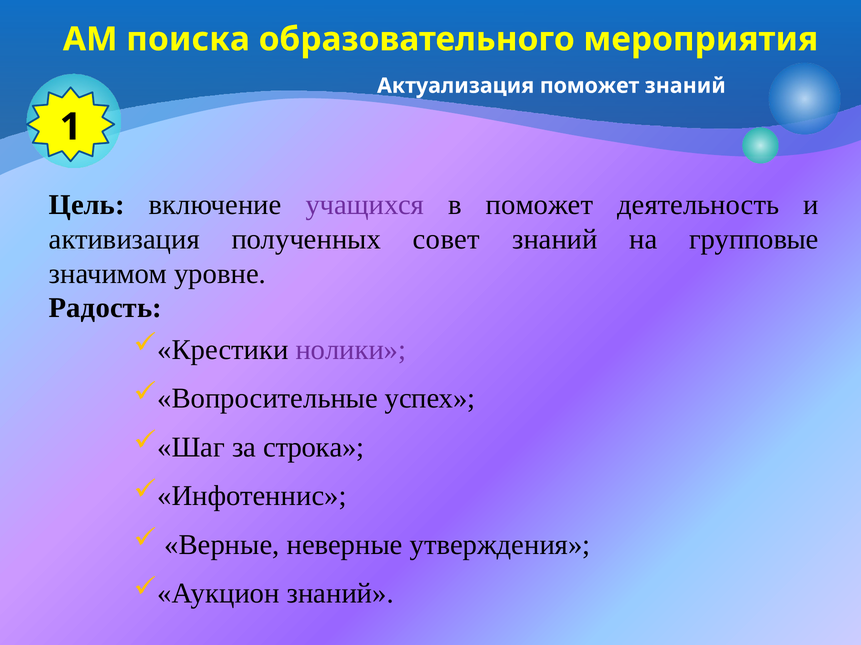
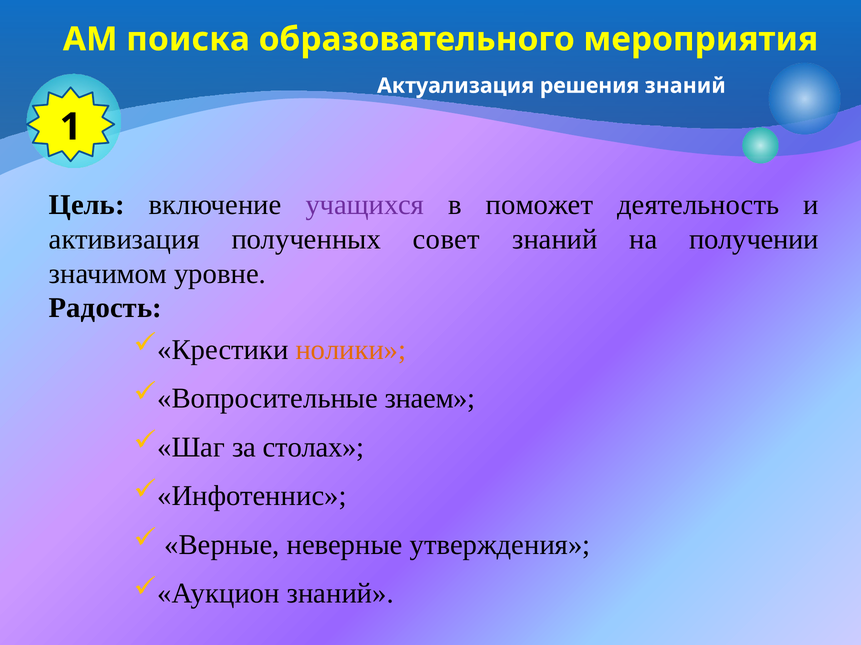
Актуализация поможет: поможет -> решения
групповые: групповые -> получении
нолики colour: purple -> orange
успех: успех -> знаем
строка: строка -> столах
